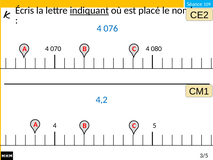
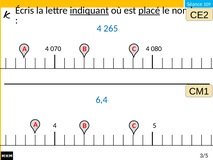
placé underline: none -> present
076: 076 -> 265
4,2: 4,2 -> 6,4
